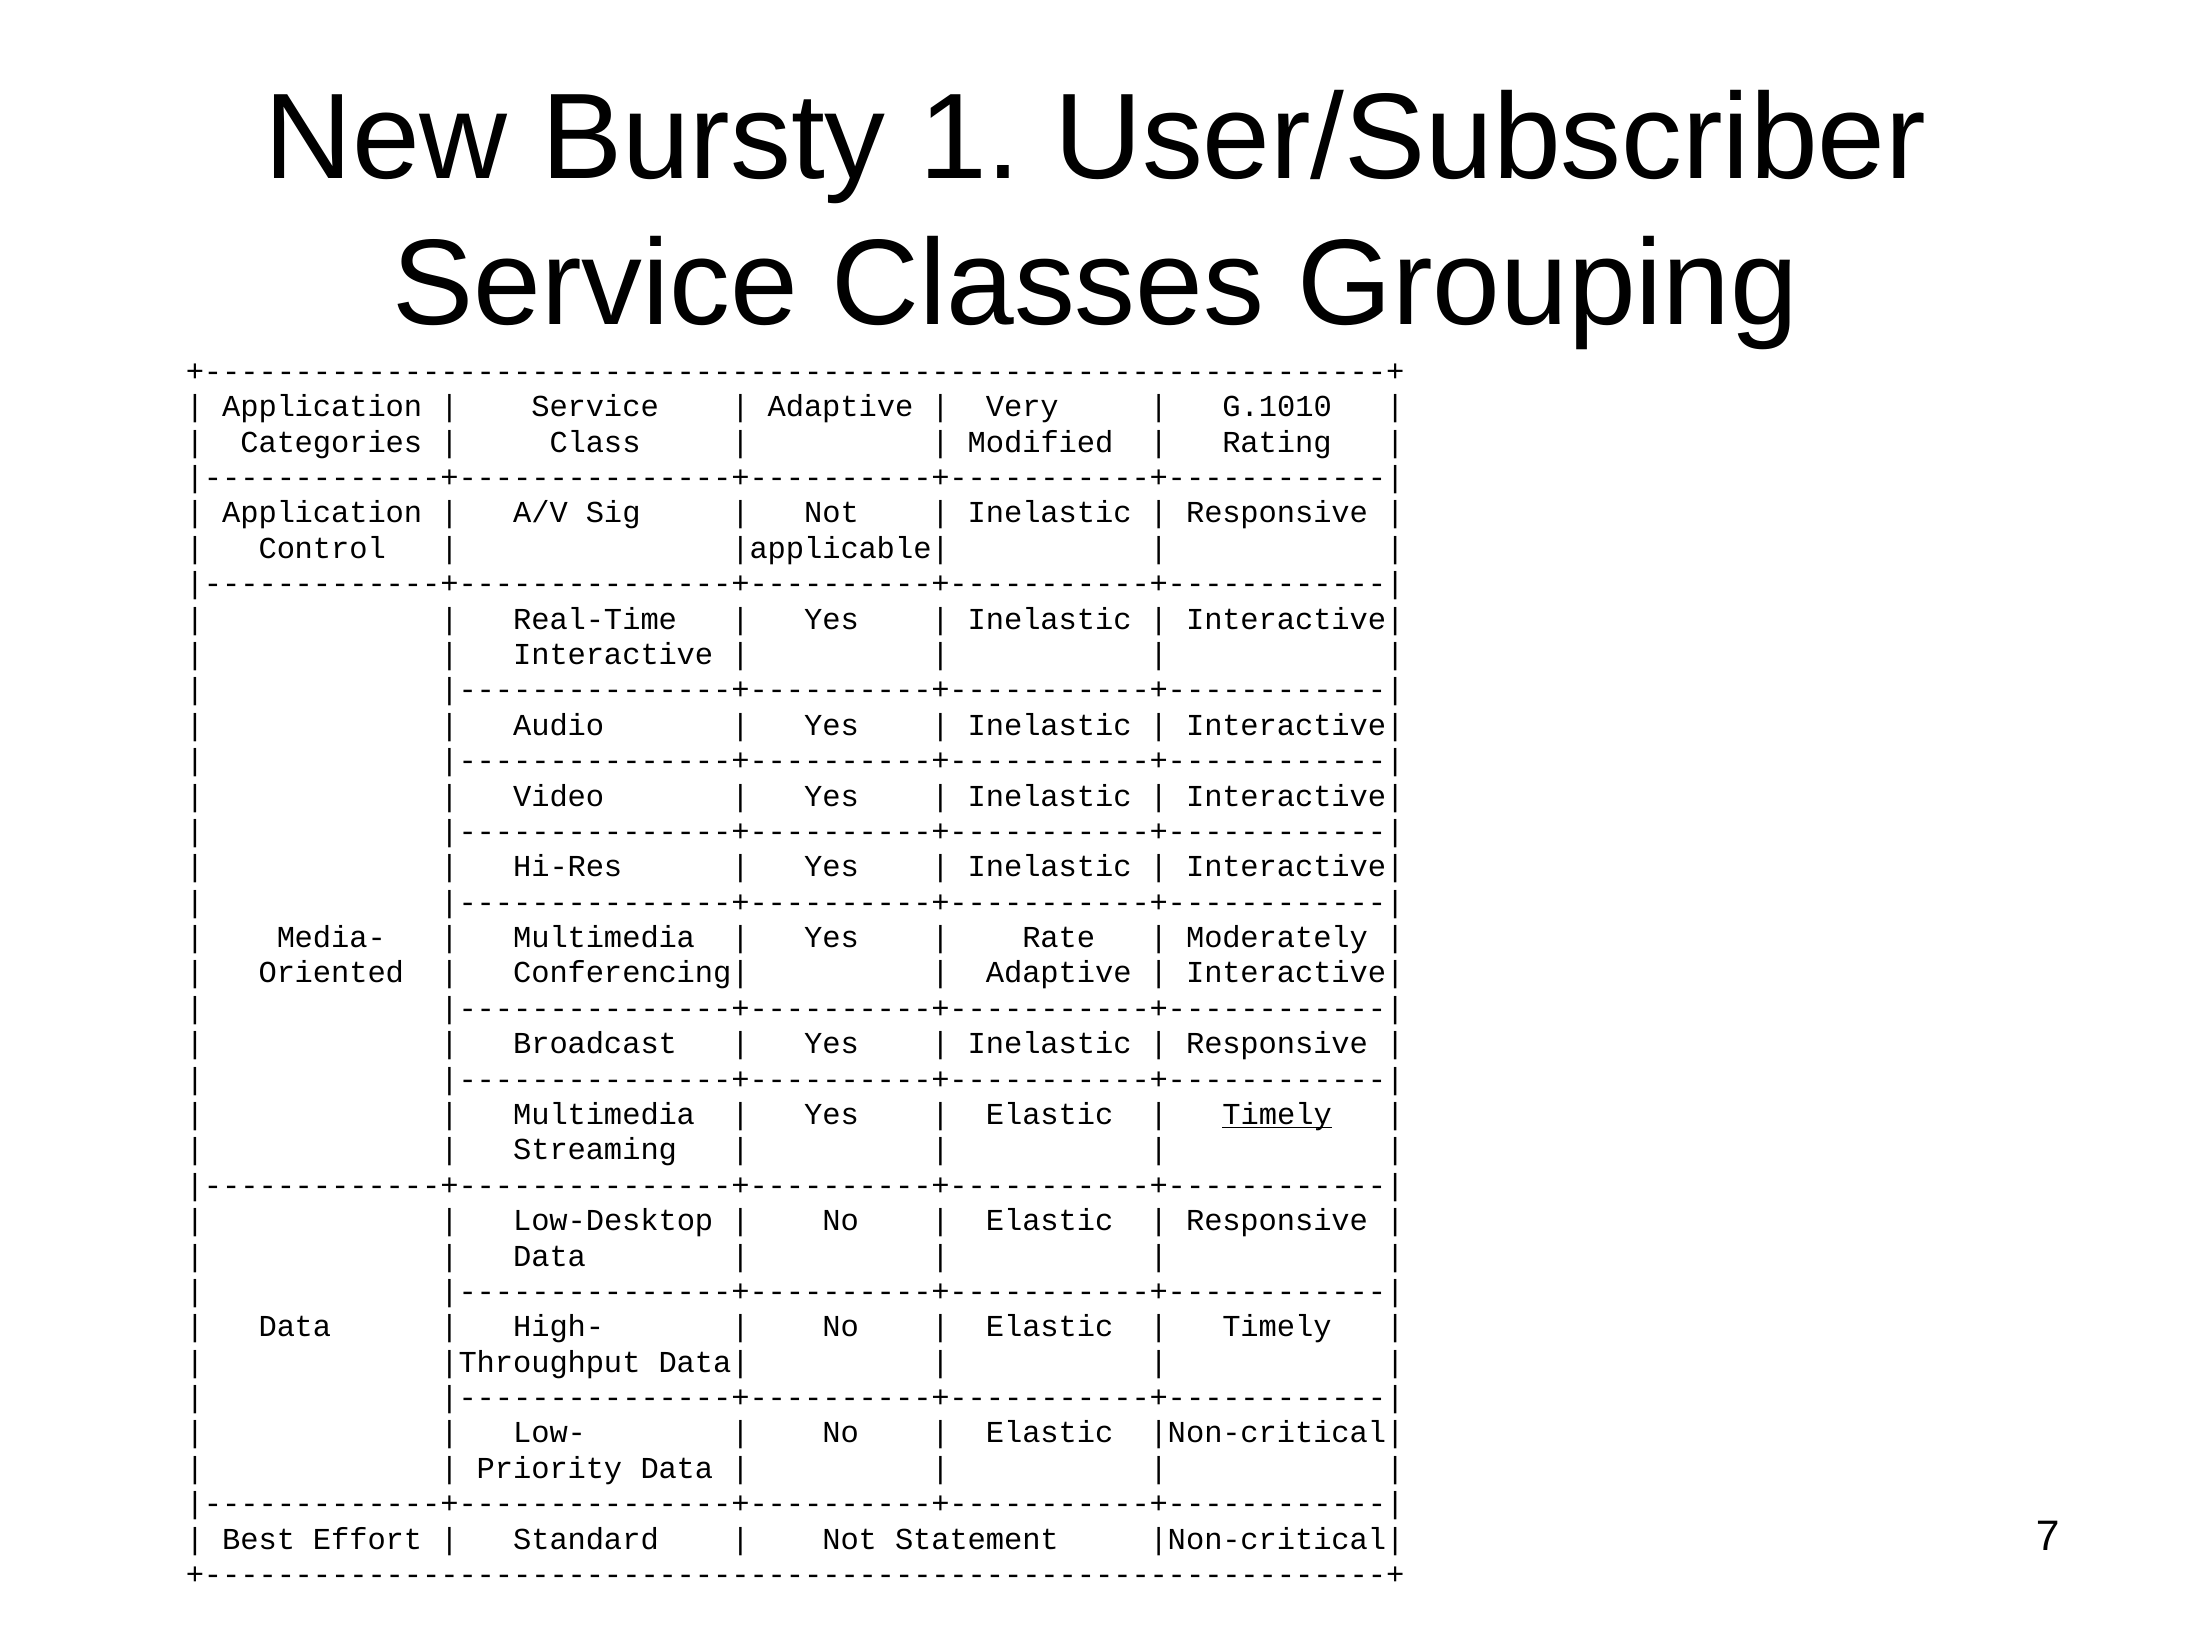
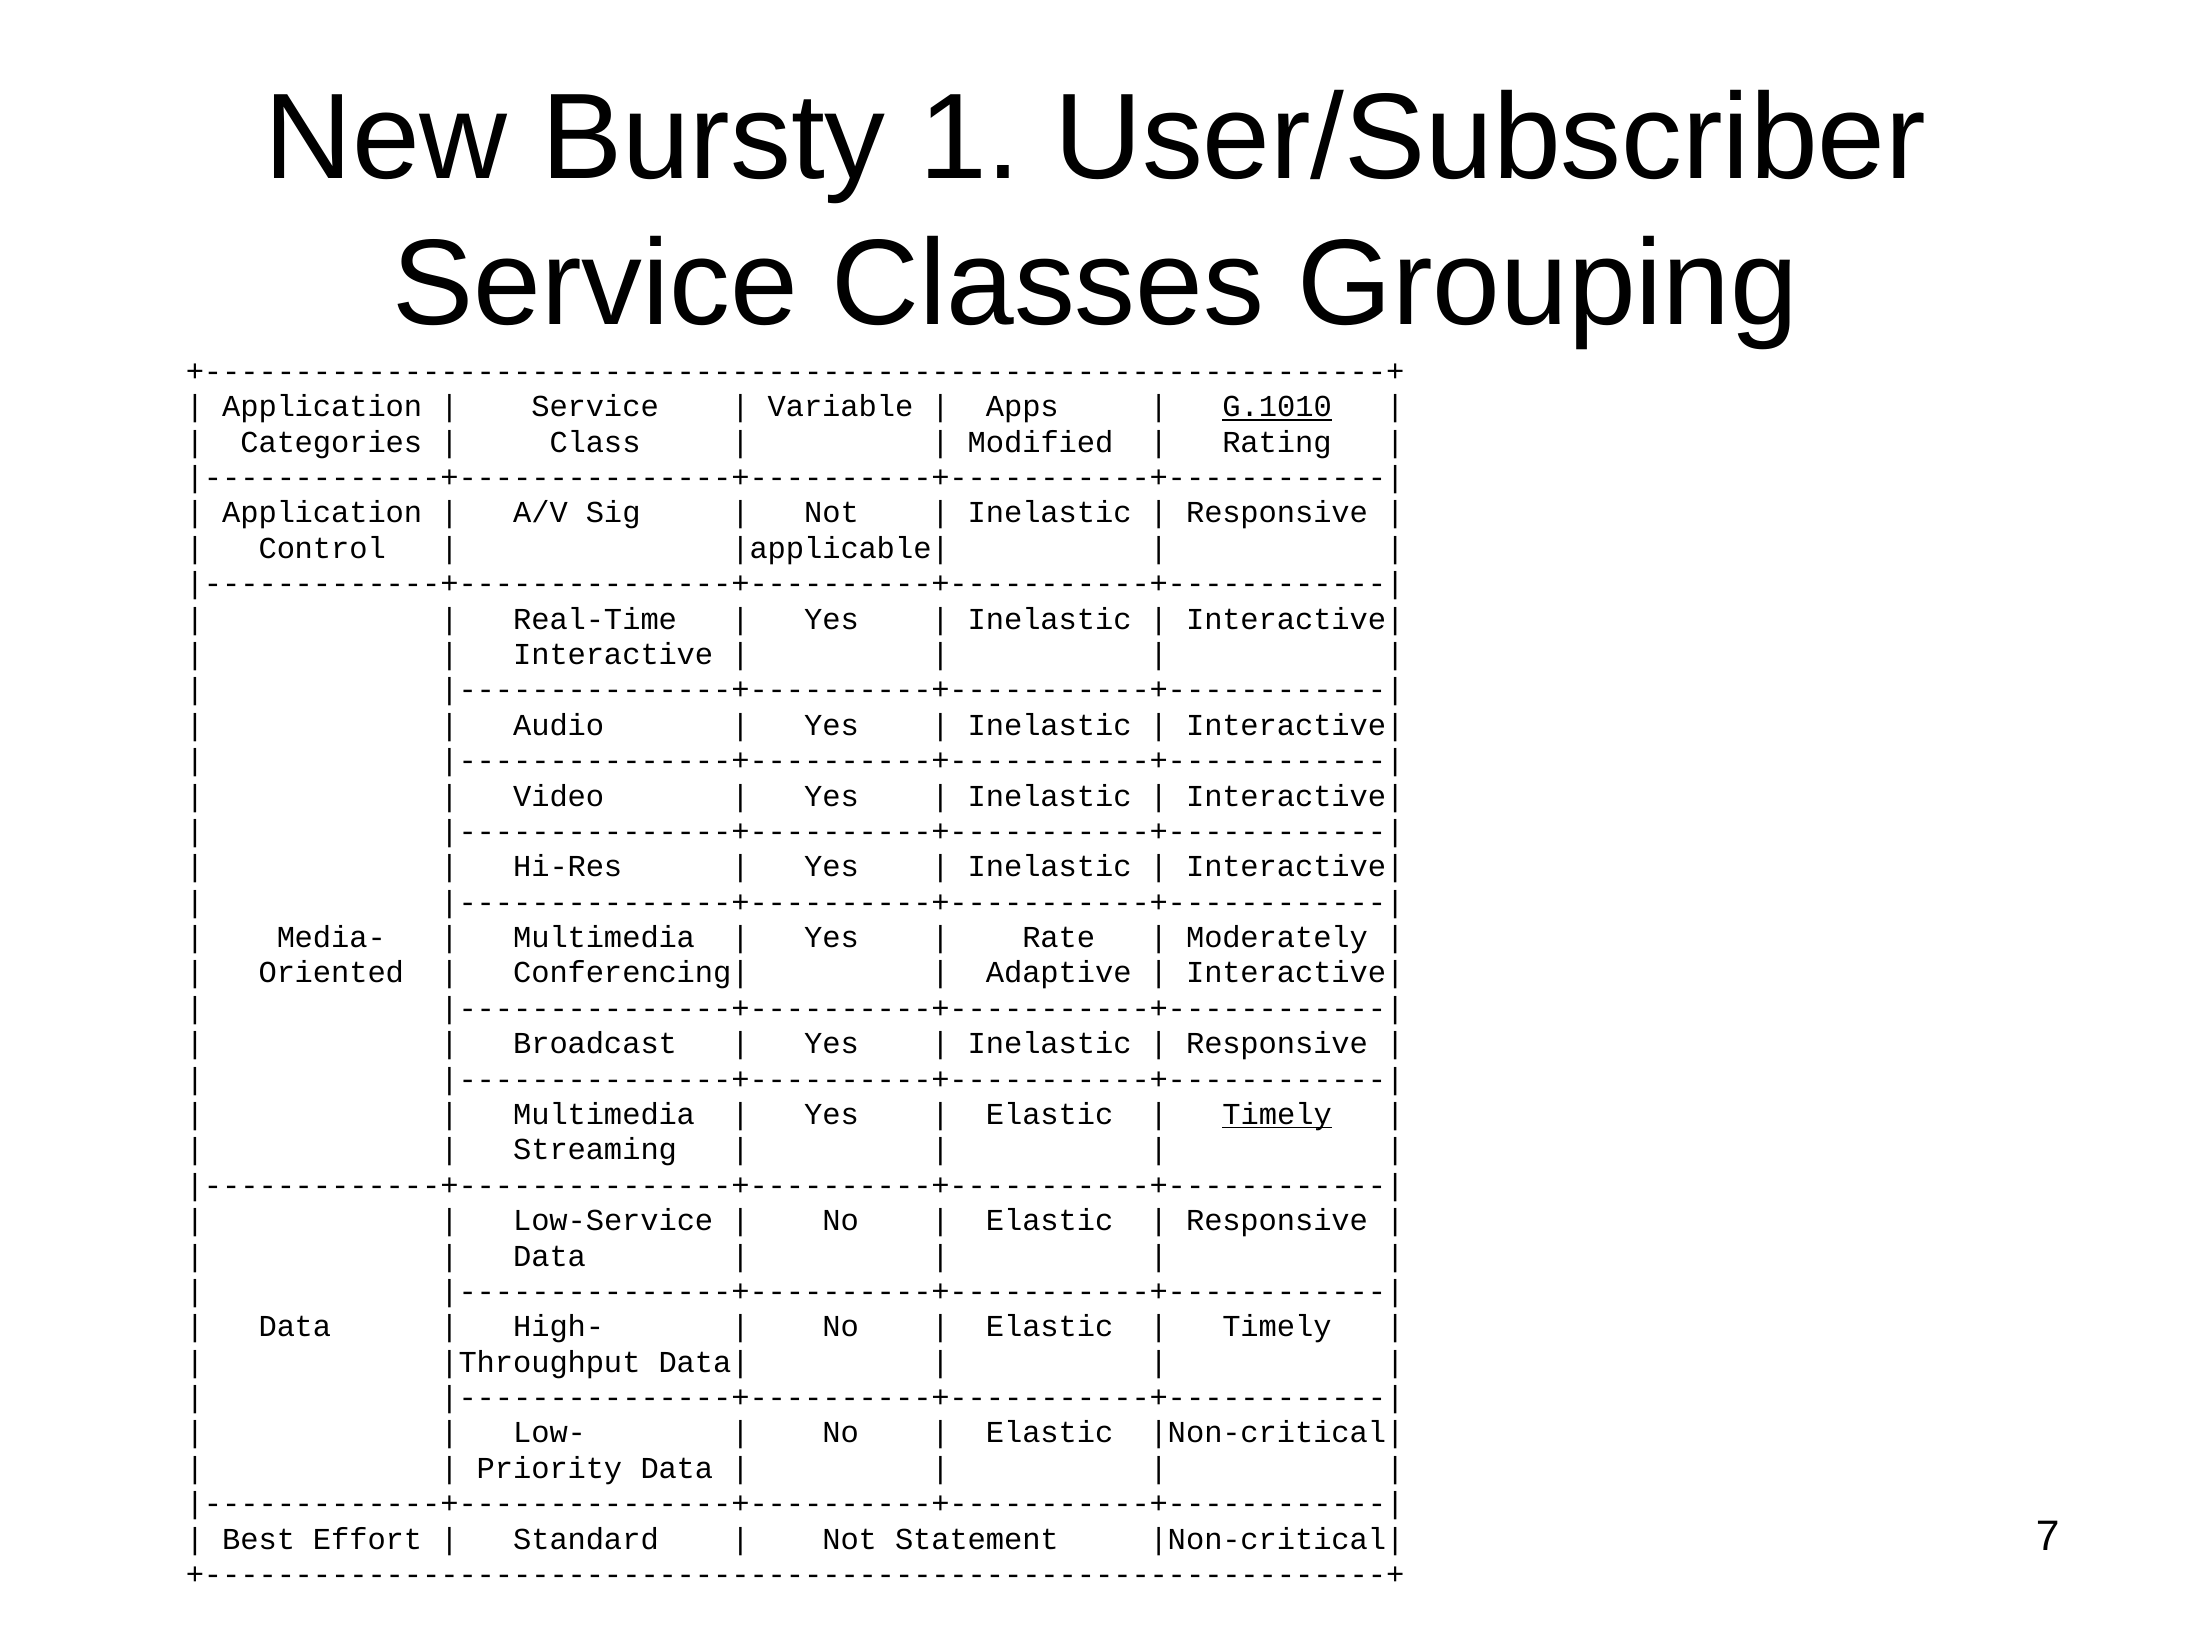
Adaptive at (840, 407): Adaptive -> Variable
Very: Very -> Apps
G.1010 underline: none -> present
Low-Desktop: Low-Desktop -> Low-Service
